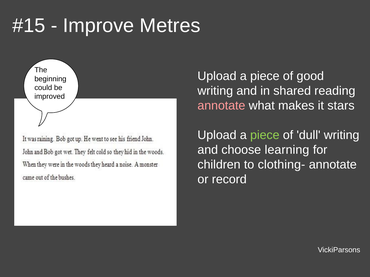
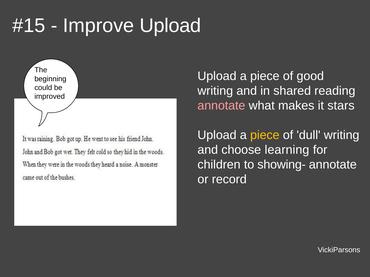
Improve Metres: Metres -> Upload
piece at (265, 135) colour: light green -> yellow
clothing-: clothing- -> showing-
